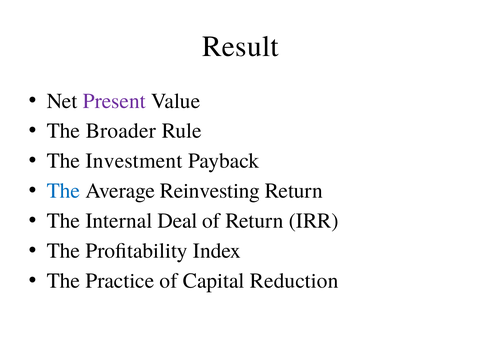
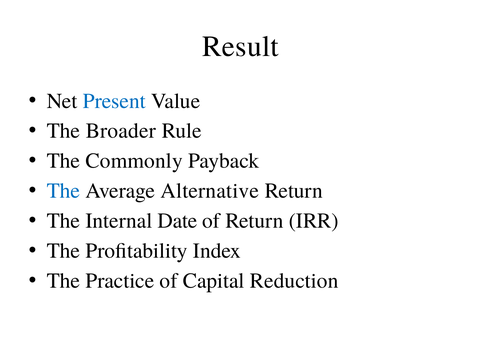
Present colour: purple -> blue
Investment: Investment -> Commonly
Reinvesting: Reinvesting -> Alternative
Deal: Deal -> Date
